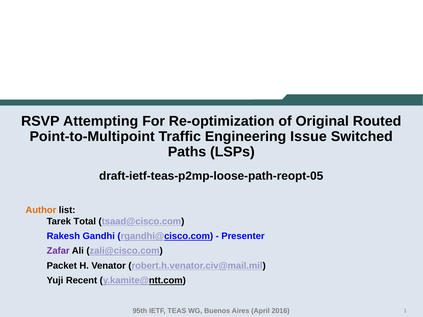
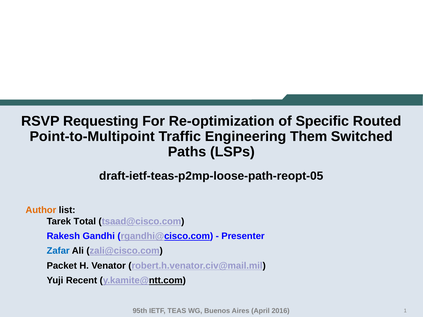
Attempting: Attempting -> Requesting
Original: Original -> Specific
Issue: Issue -> Them
Zafar colour: purple -> blue
